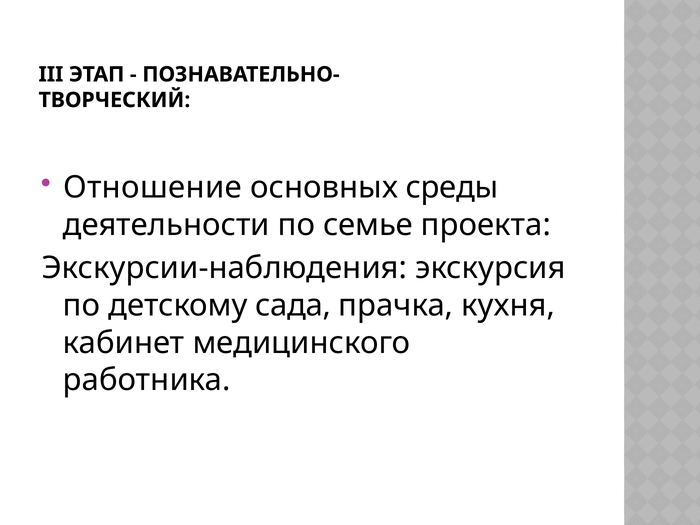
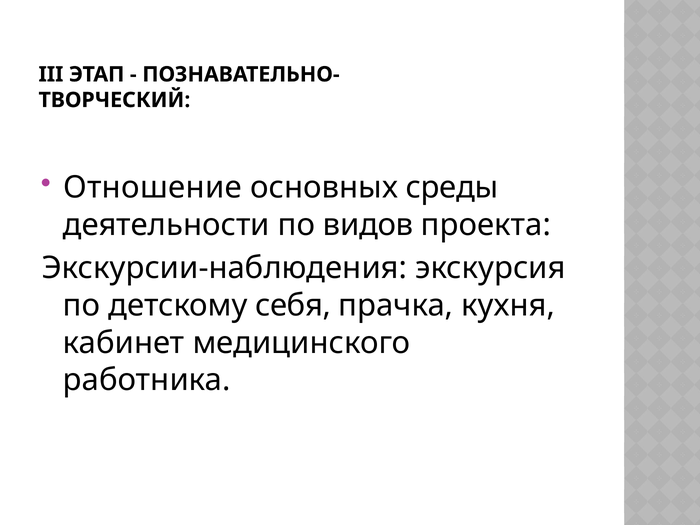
семье: семье -> видов
сада: сада -> себя
